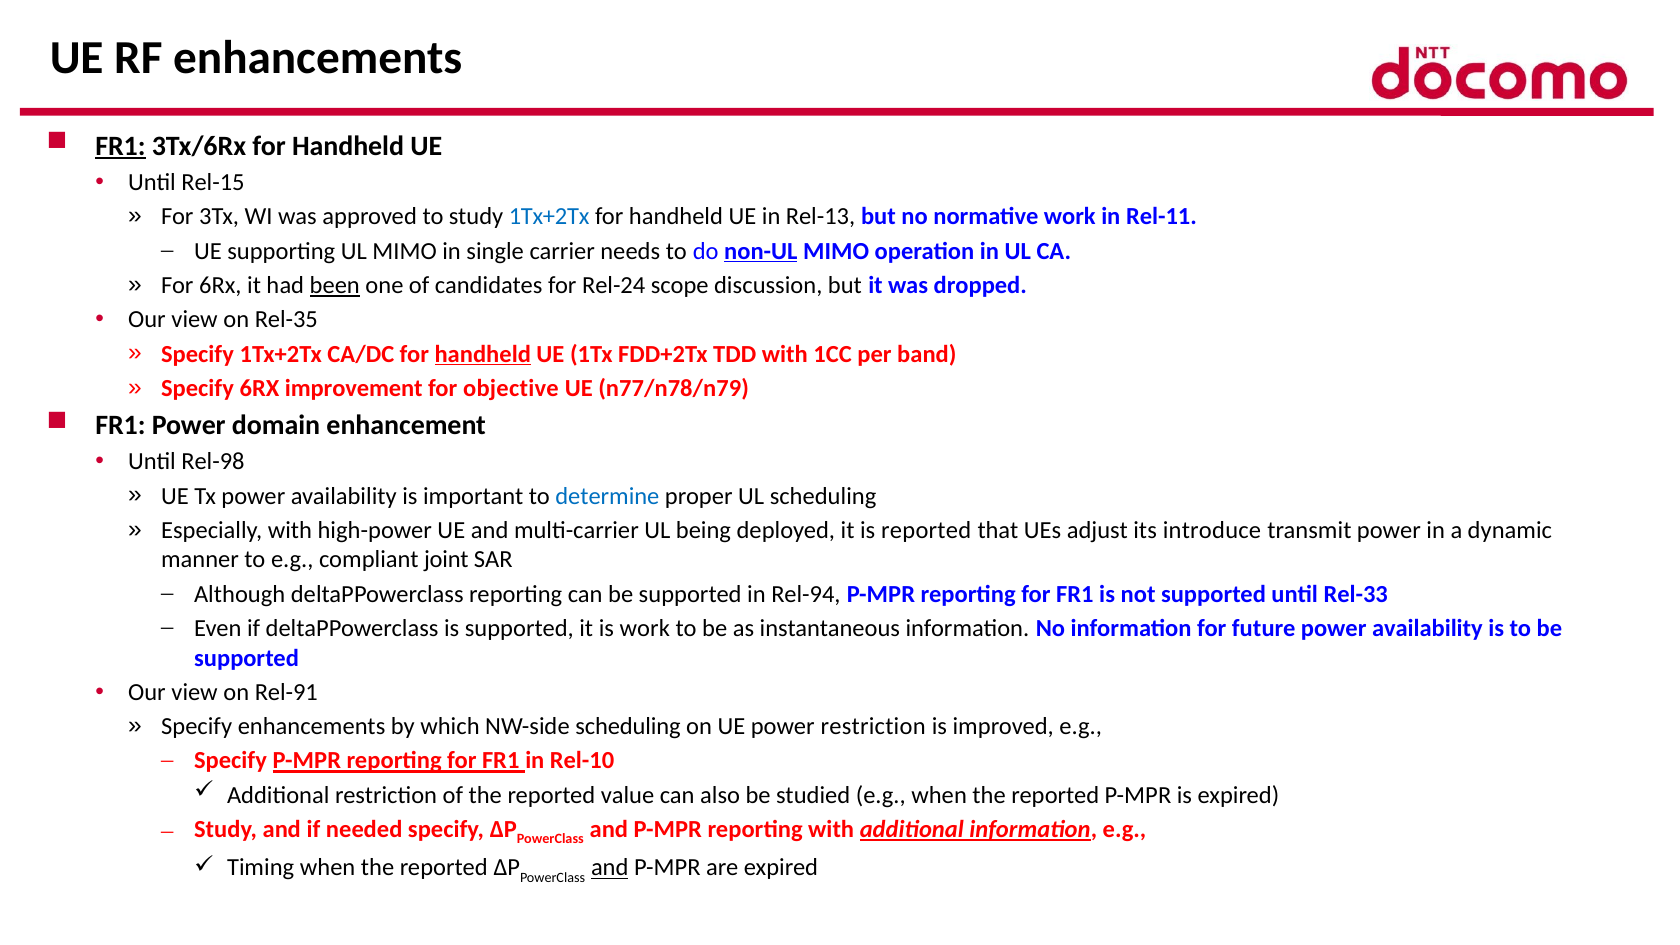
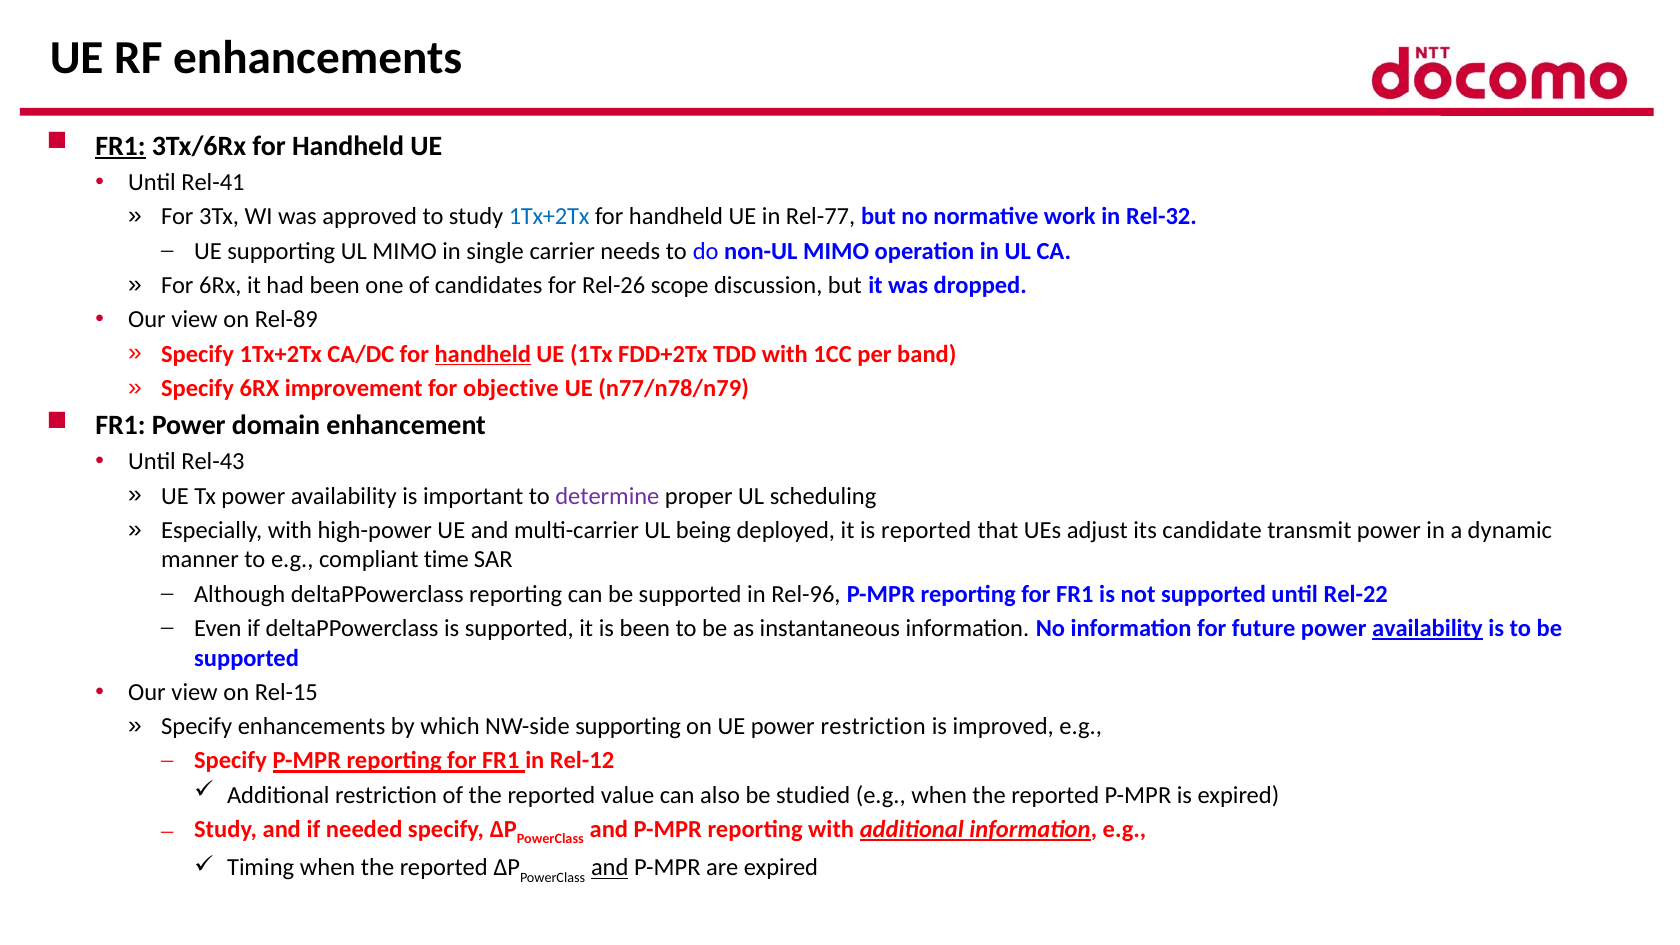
Rel-15: Rel-15 -> Rel-41
Rel-13: Rel-13 -> Rel-77
Rel-11: Rel-11 -> Rel-32
non-UL underline: present -> none
been at (335, 285) underline: present -> none
Rel-24: Rel-24 -> Rel-26
Rel-35: Rel-35 -> Rel-89
Rel-98: Rel-98 -> Rel-43
determine colour: blue -> purple
introduce: introduce -> candidate
joint: joint -> time
Rel-94: Rel-94 -> Rel-96
Rel-33: Rel-33 -> Rel-22
is work: work -> been
availability at (1427, 629) underline: none -> present
Rel-91: Rel-91 -> Rel-15
NW-side scheduling: scheduling -> supporting
Rel-10: Rel-10 -> Rel-12
